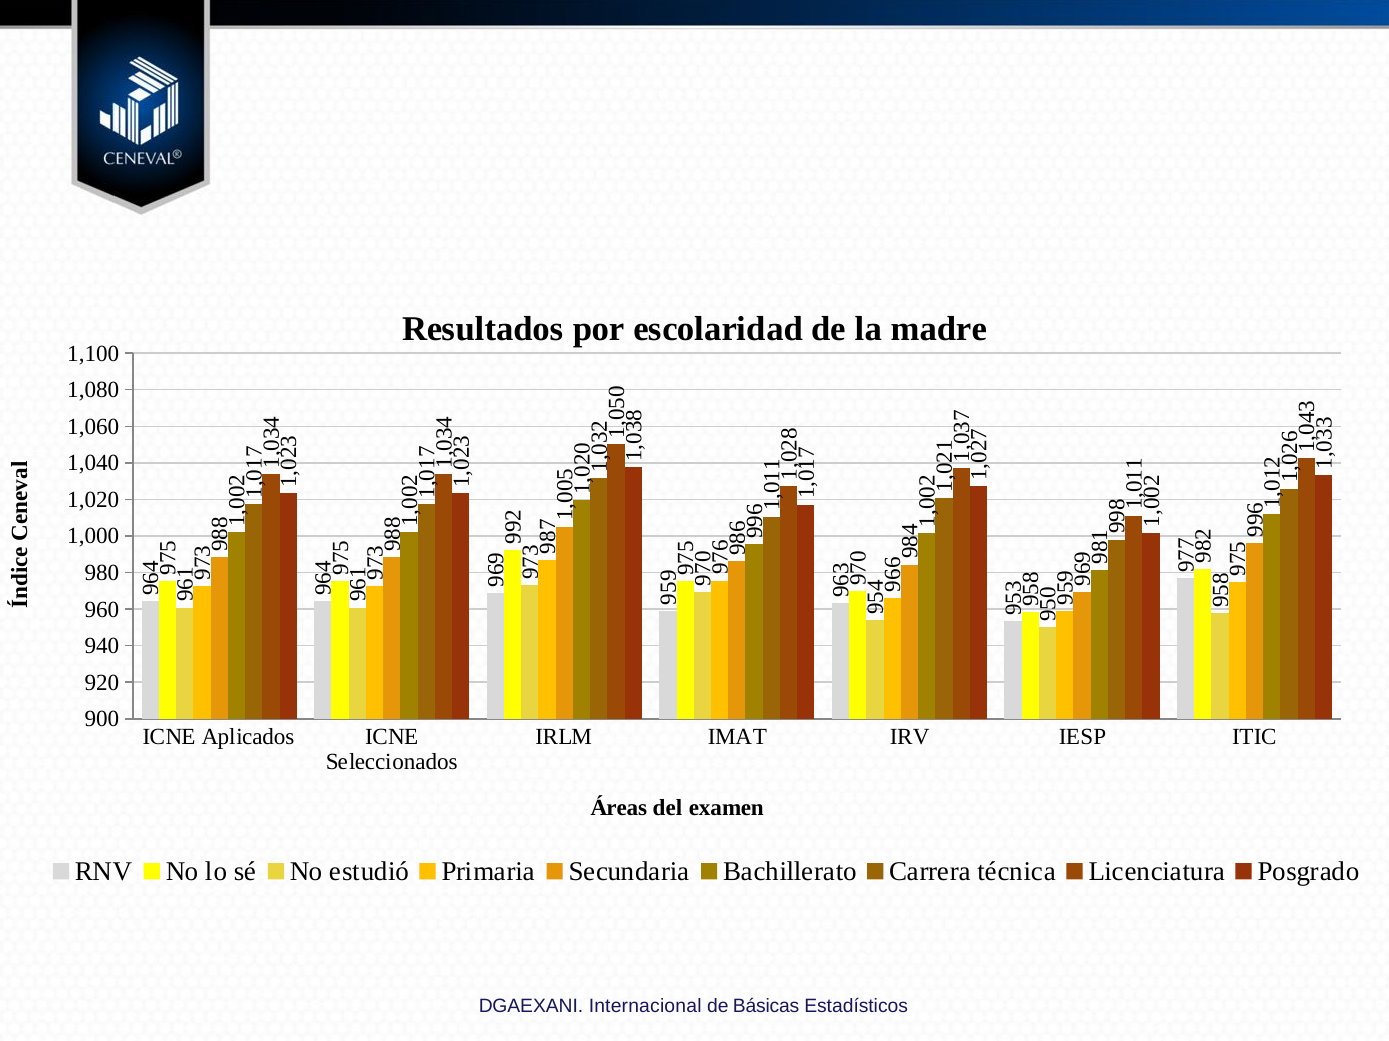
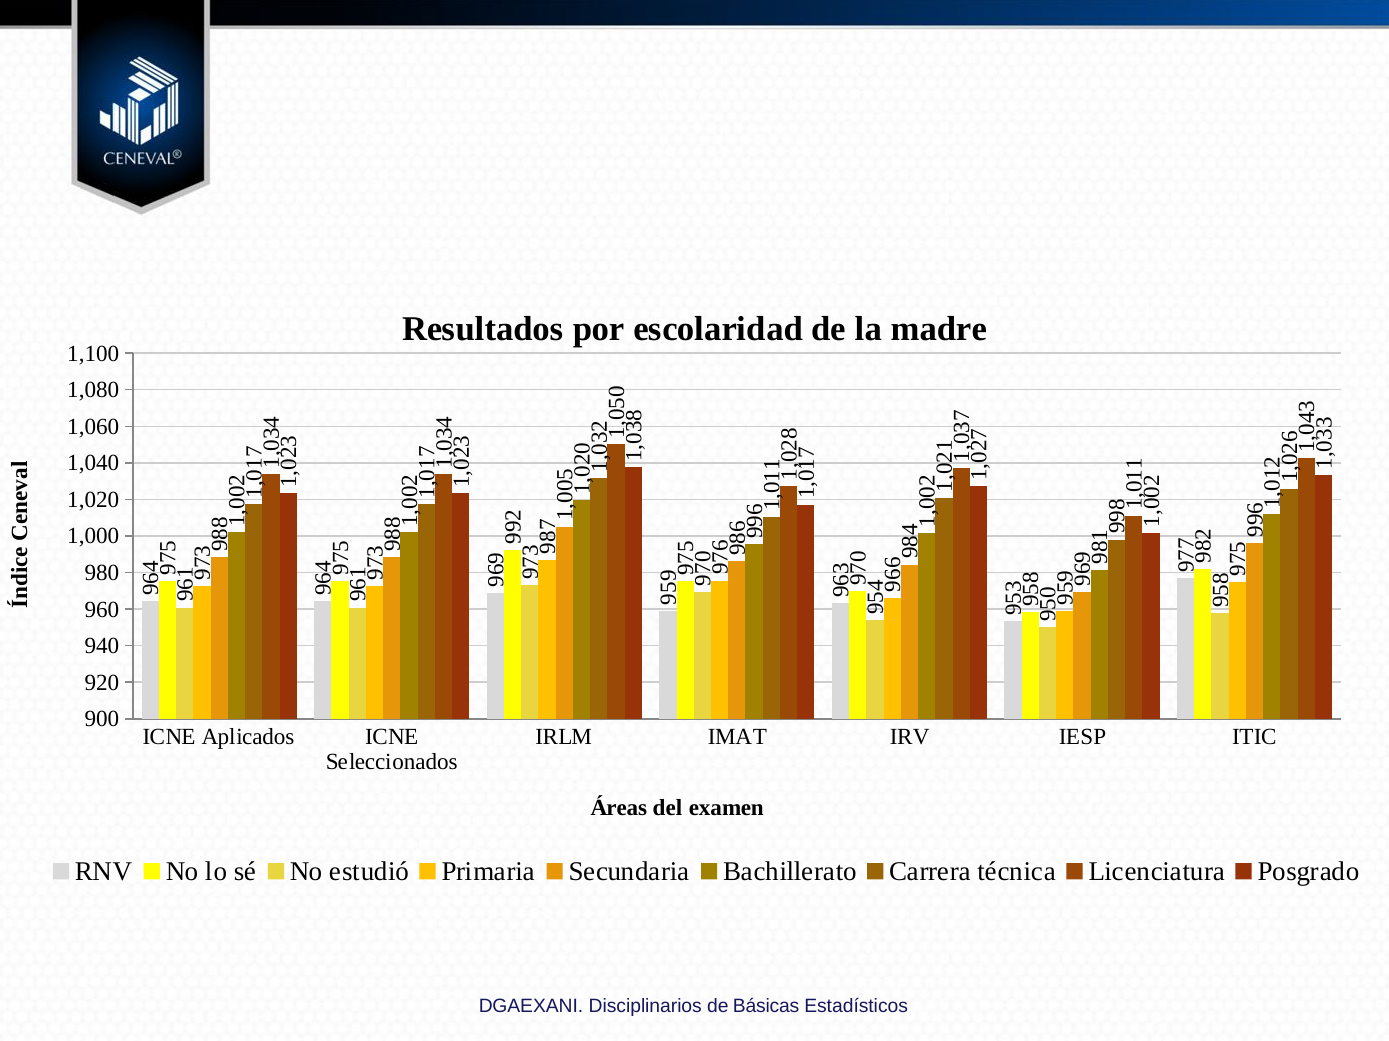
Internacional: Internacional -> Disciplinarios
